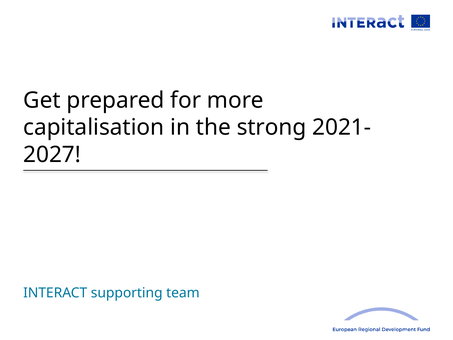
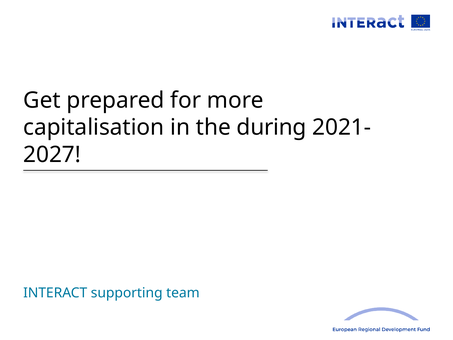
strong: strong -> during
